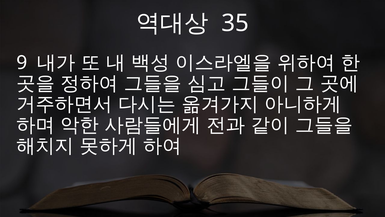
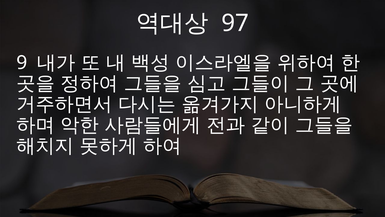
35: 35 -> 97
